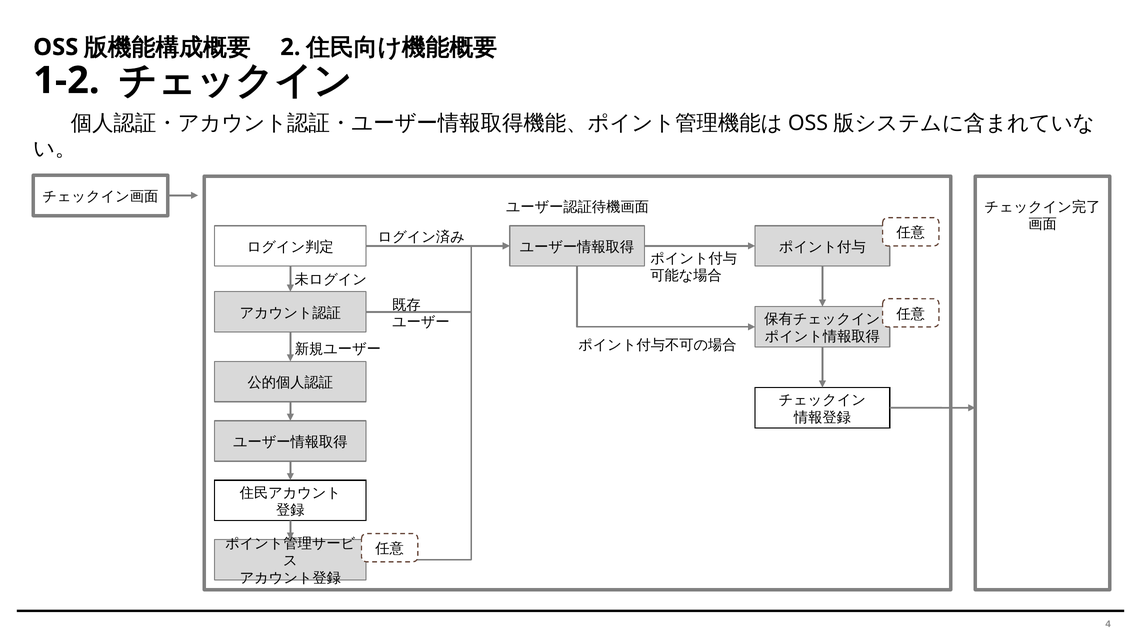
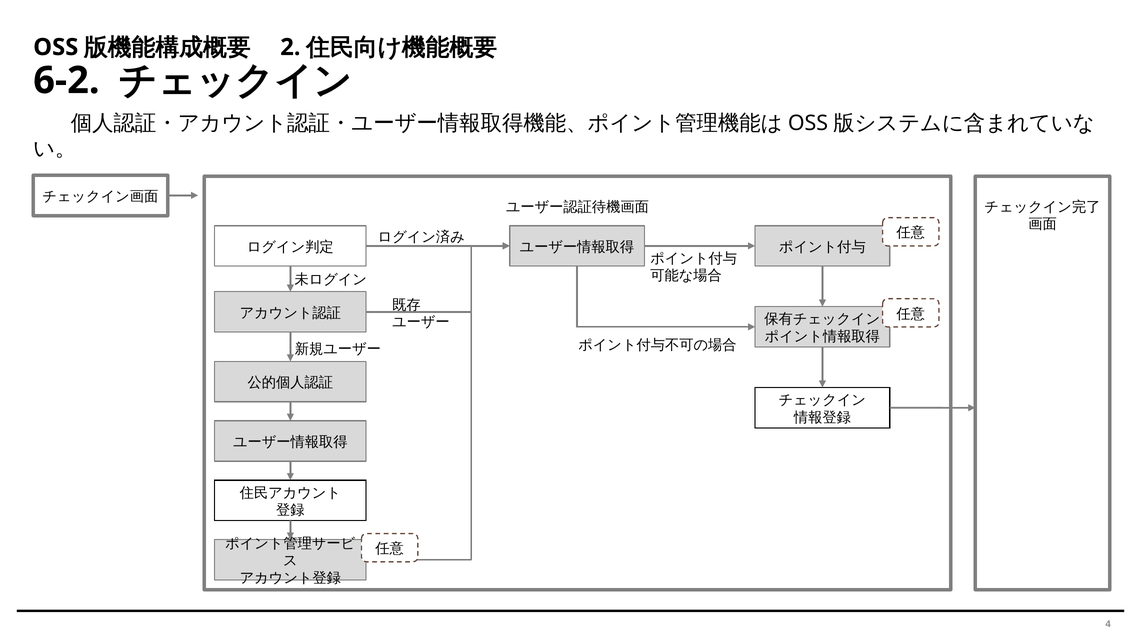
1-2: 1-2 -> 6-2
